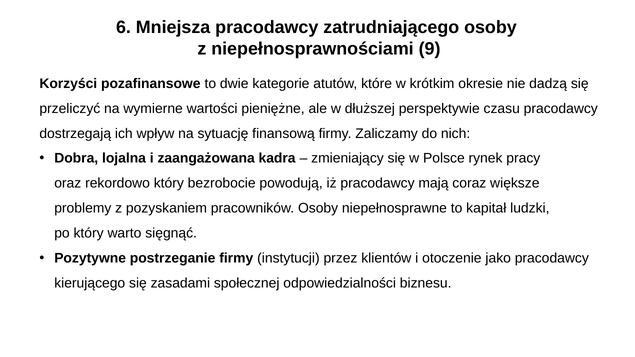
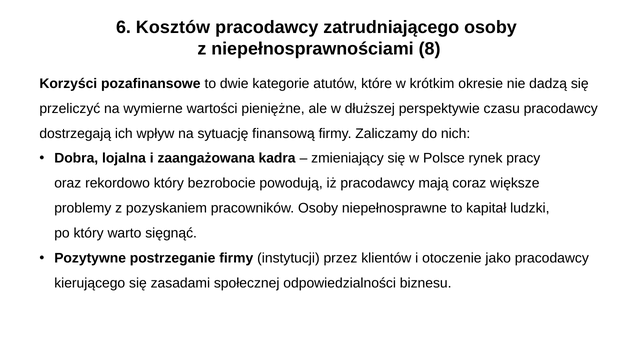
Mniejsza: Mniejsza -> Kosztów
9: 9 -> 8
